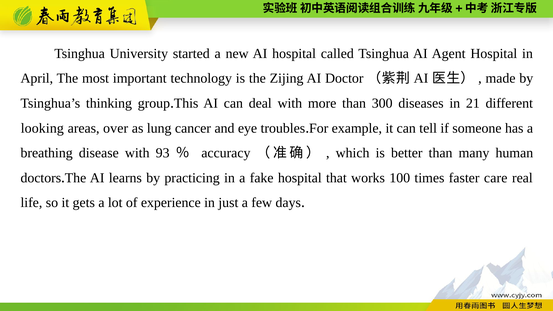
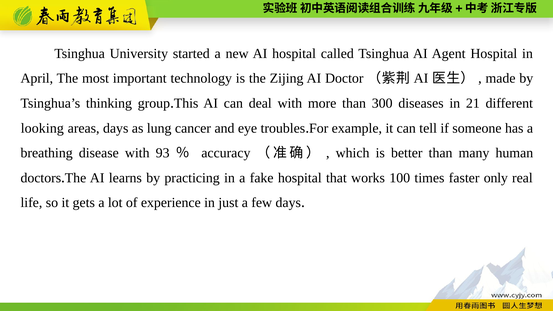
areas over: over -> days
care: care -> only
